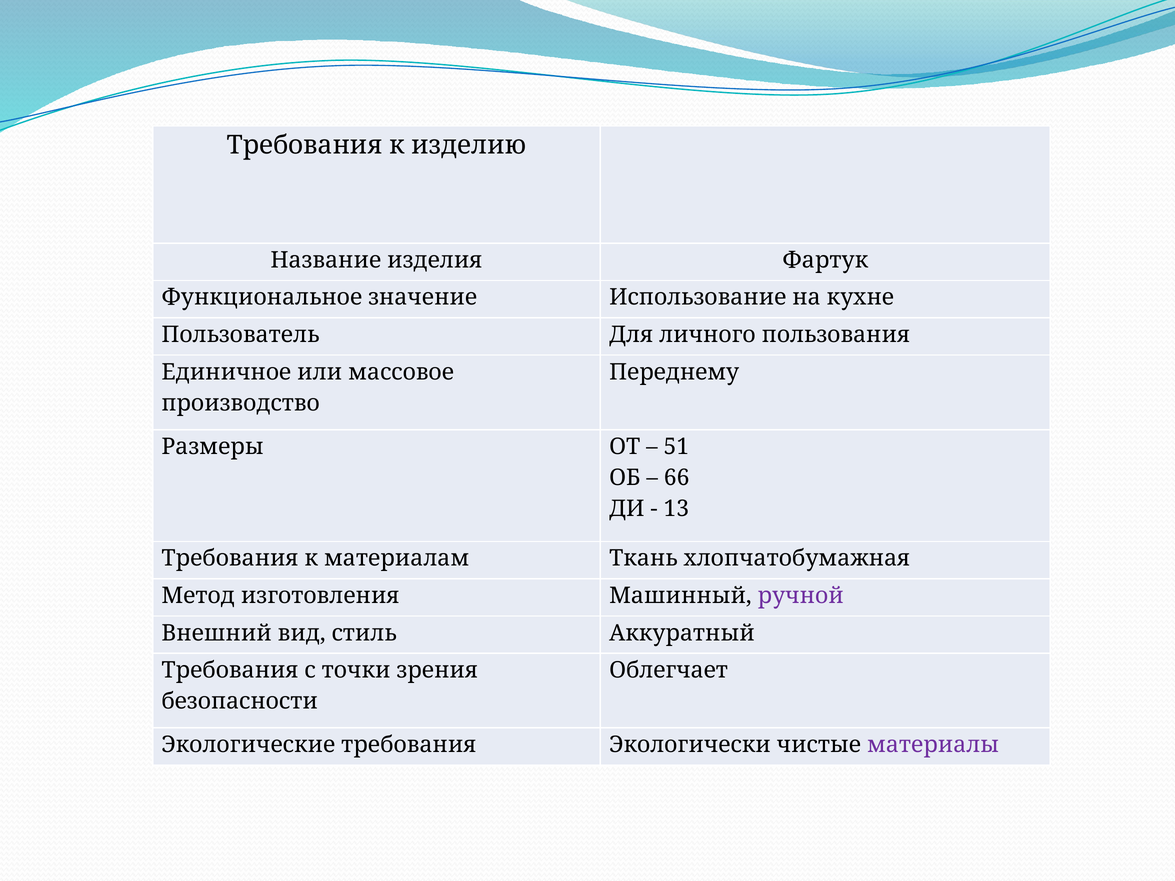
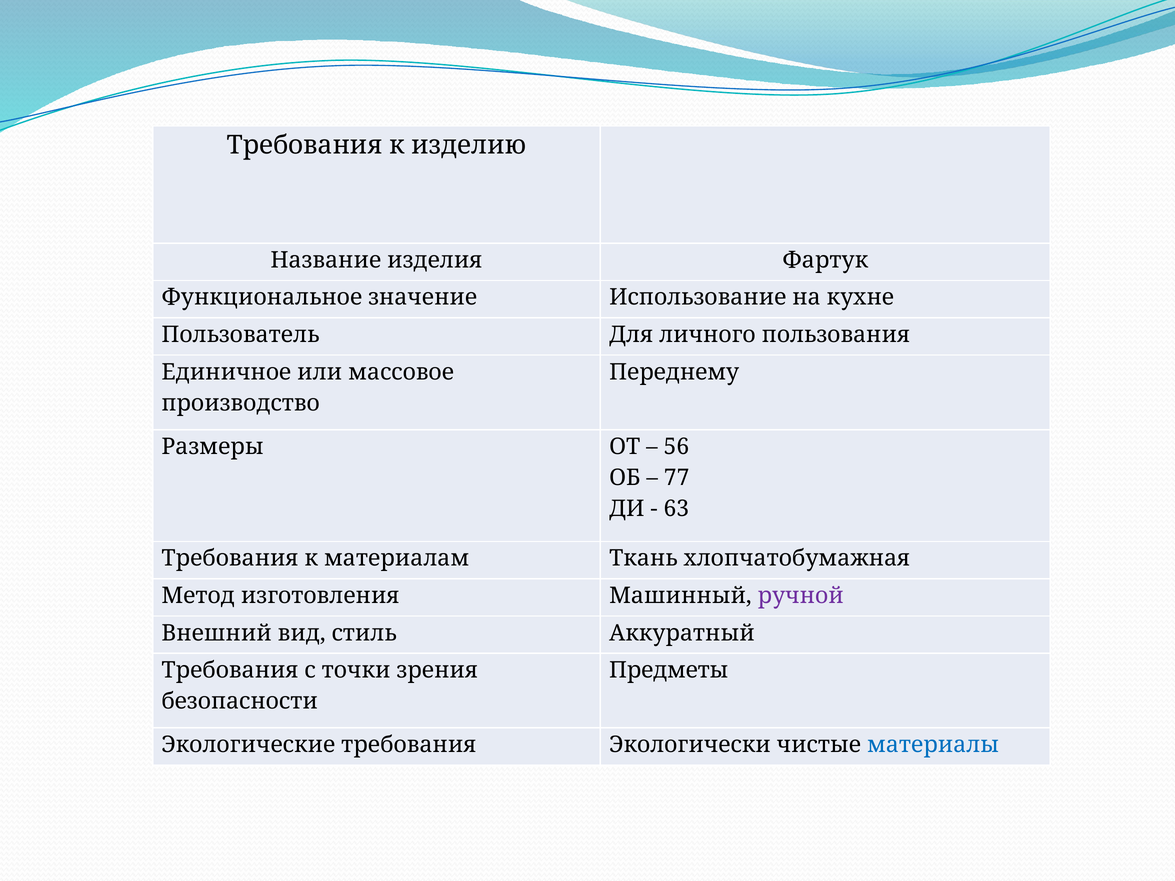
51: 51 -> 56
66: 66 -> 77
13: 13 -> 63
Облегчает: Облегчает -> Предметы
материалы colour: purple -> blue
